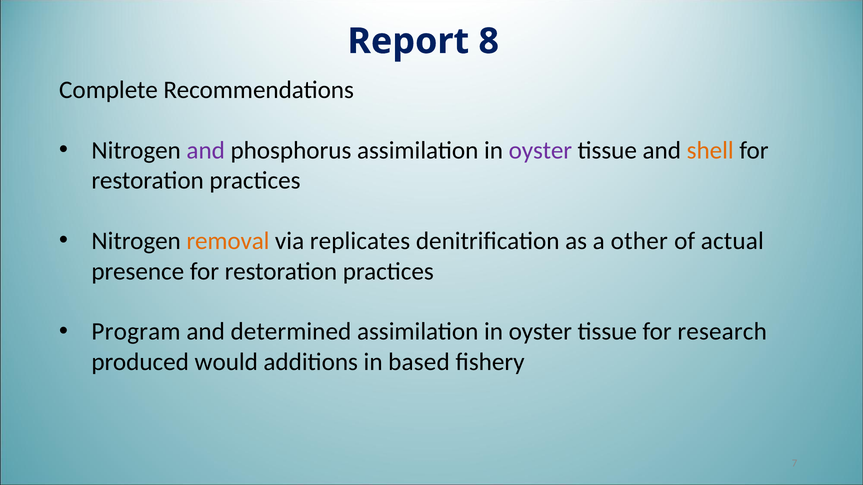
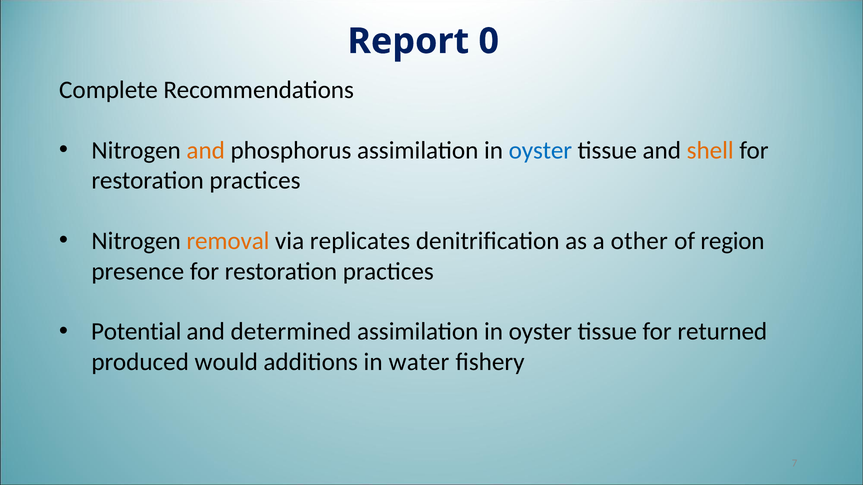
8: 8 -> 0
and at (206, 151) colour: purple -> orange
oyster at (540, 151) colour: purple -> blue
actual: actual -> region
Program: Program -> Potential
research: research -> returned
based: based -> water
